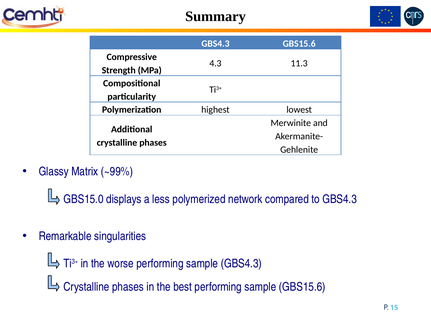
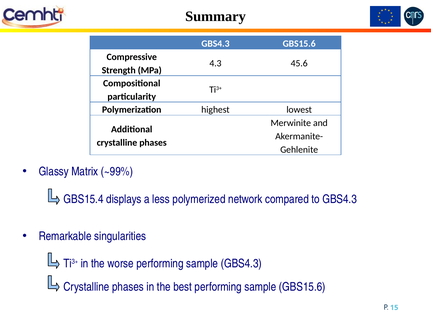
11.3: 11.3 -> 45.6
GBS15.0: GBS15.0 -> GBS15.4
